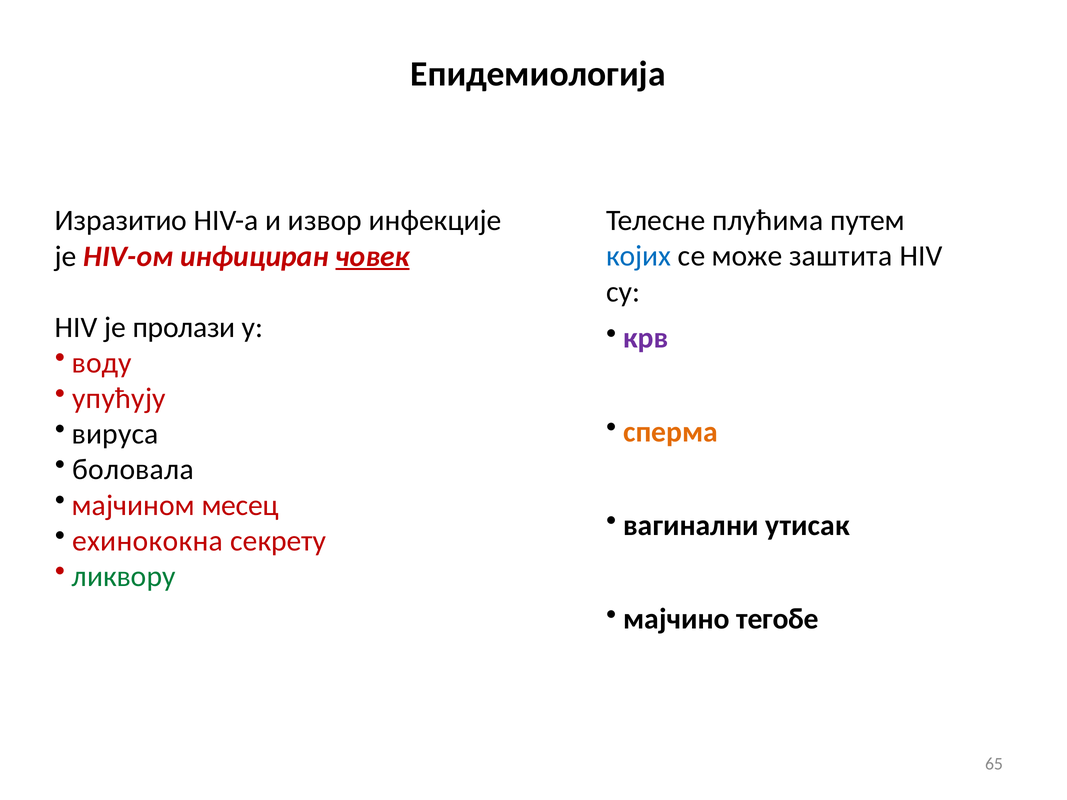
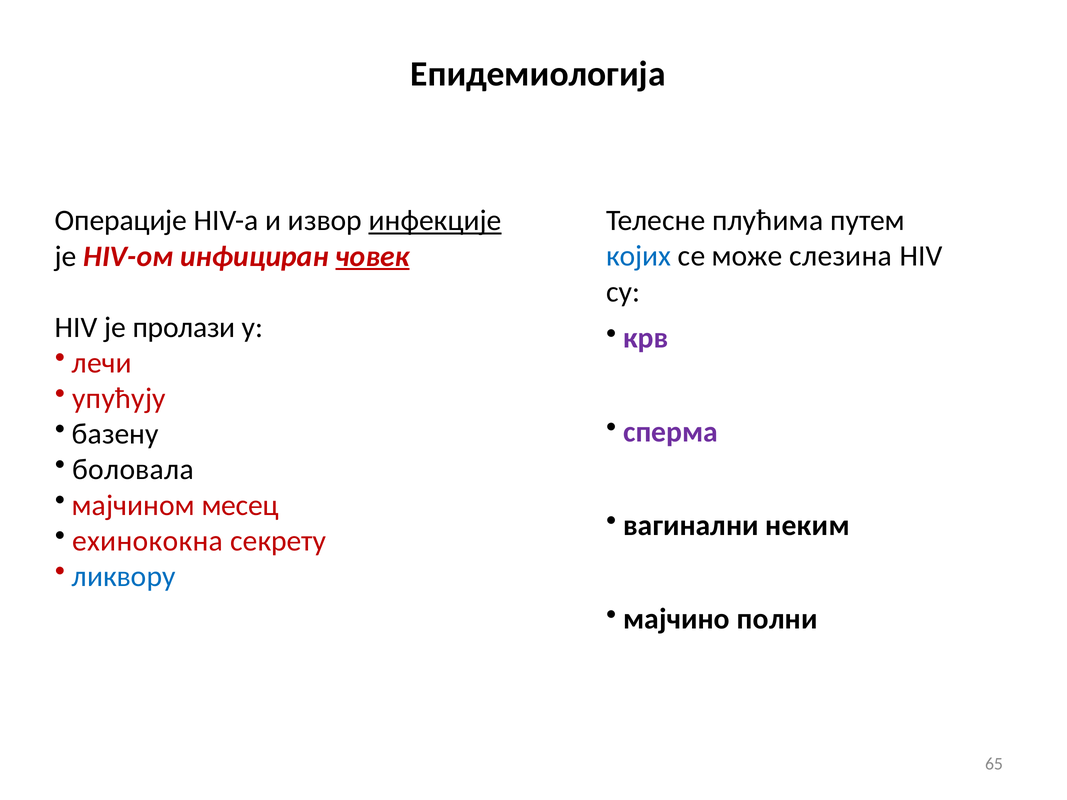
Изразитио: Изразитио -> Операције
инфекције underline: none -> present
заштита: заштита -> слезина
воду: воду -> лечи
сперма colour: orange -> purple
вируса: вируса -> базену
утисак: утисак -> неким
ликвору colour: green -> blue
тегобе: тегобе -> полни
